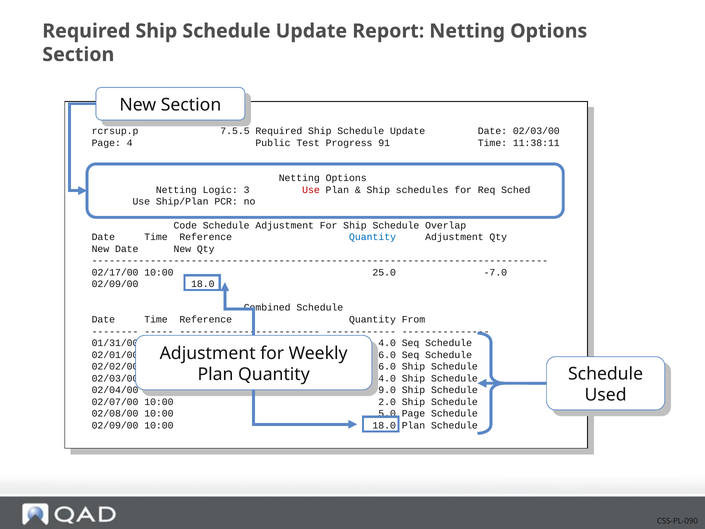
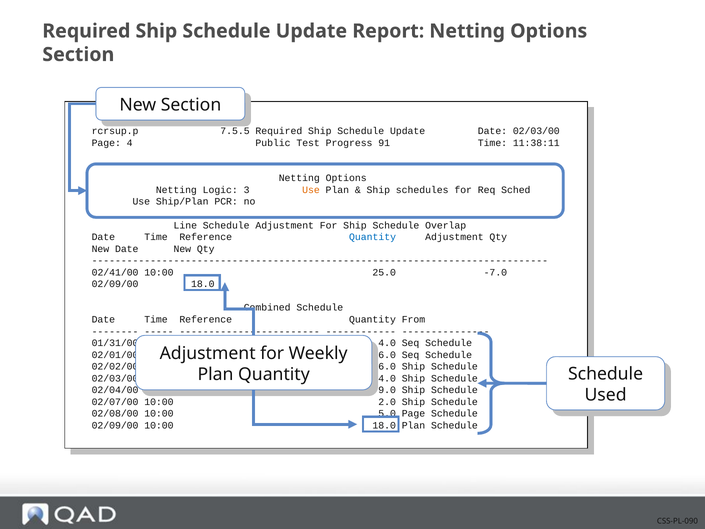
Use at (311, 190) colour: red -> orange
Code: Code -> Line
02/17/00: 02/17/00 -> 02/41/00
